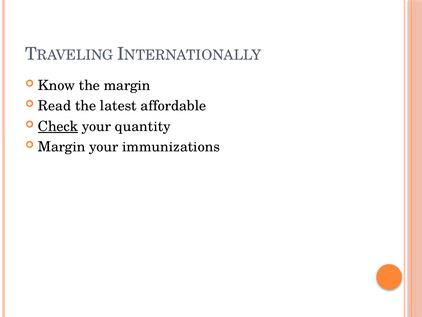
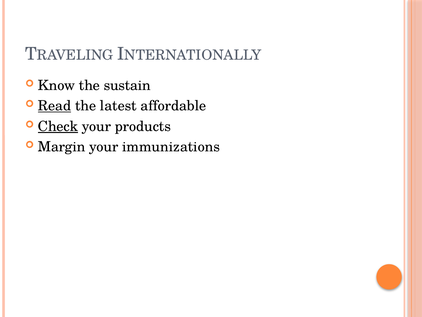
the margin: margin -> sustain
Read underline: none -> present
quantity: quantity -> products
